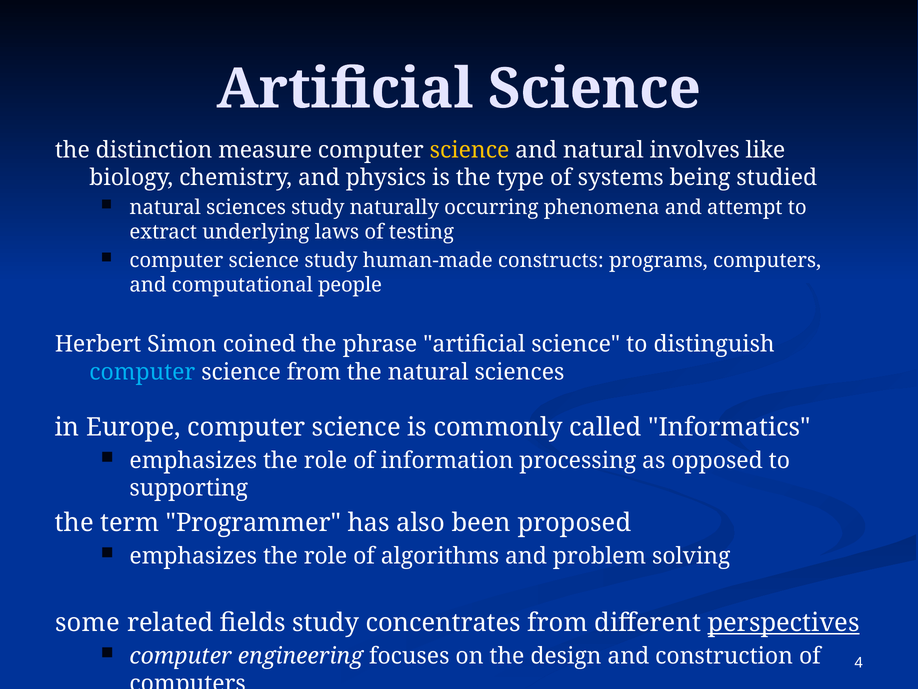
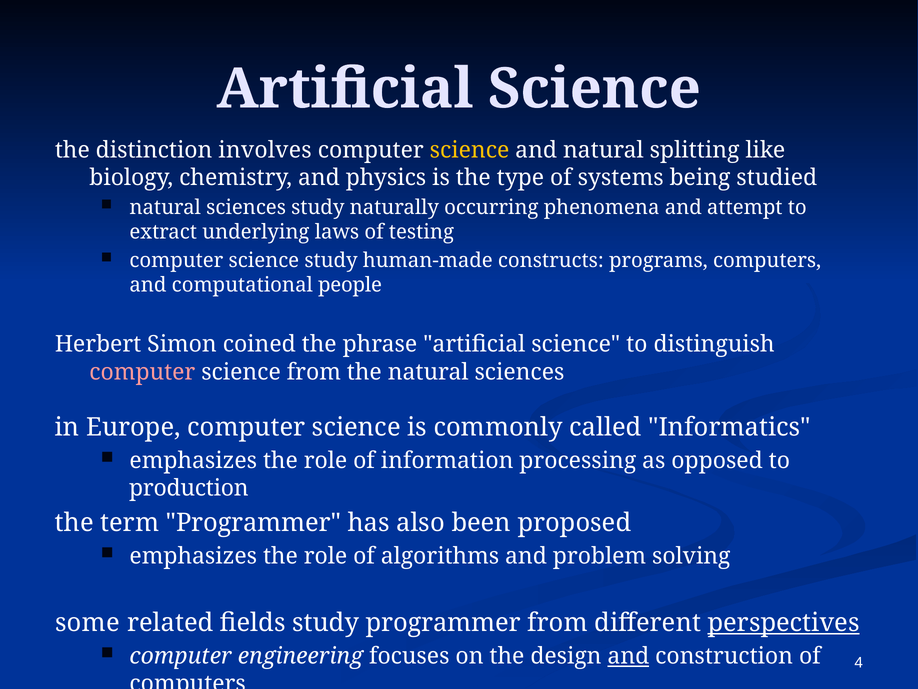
measure: measure -> involves
involves: involves -> splitting
computer at (142, 372) colour: light blue -> pink
supporting: supporting -> production
study concentrates: concentrates -> programmer
and at (628, 656) underline: none -> present
